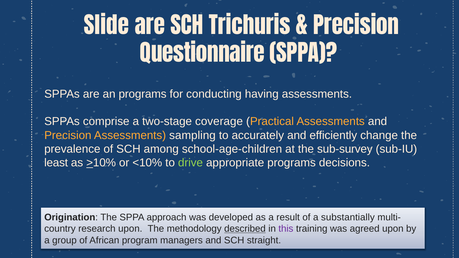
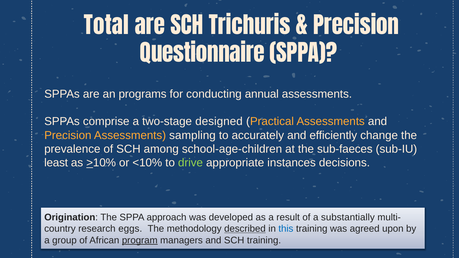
Slide: Slide -> Total
having: having -> annual
coverage: coverage -> designed
sub-survey: sub-survey -> sub-faeces
appropriate programs: programs -> instances
research upon: upon -> eggs
this colour: purple -> blue
program underline: none -> present
SCH straight: straight -> training
